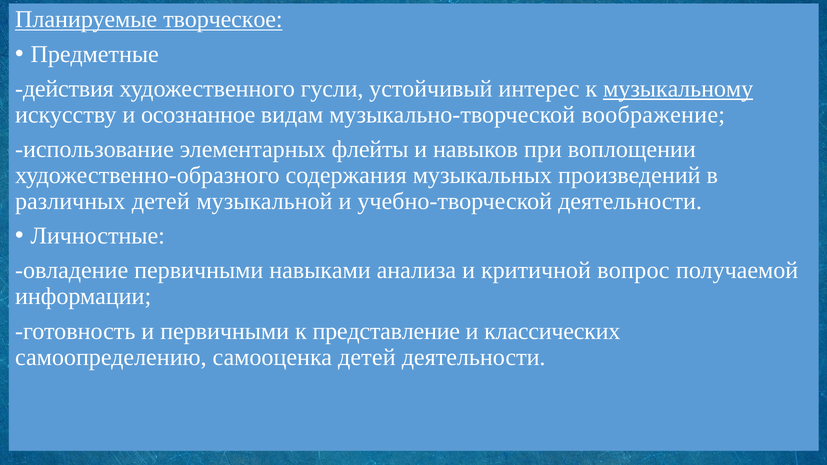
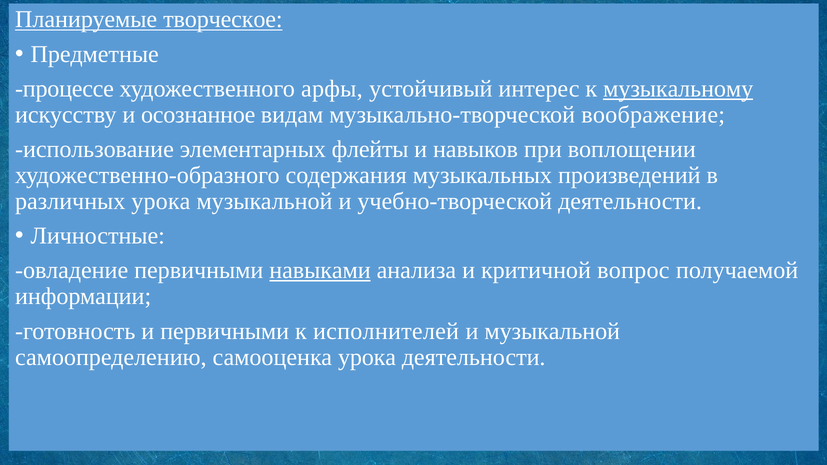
действия: действия -> процессе
гусли: гусли -> арфы
различных детей: детей -> урока
навыками underline: none -> present
представление: представление -> исполнителей
и классических: классических -> музыкальной
самооценка детей: детей -> урока
